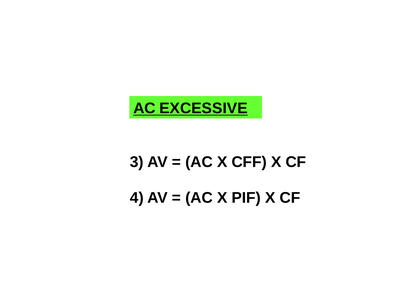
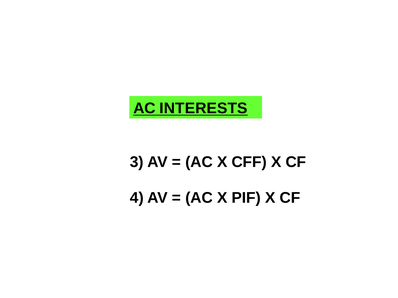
EXCESSIVE: EXCESSIVE -> INTERESTS
